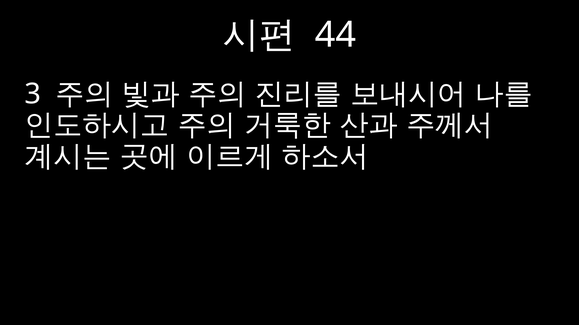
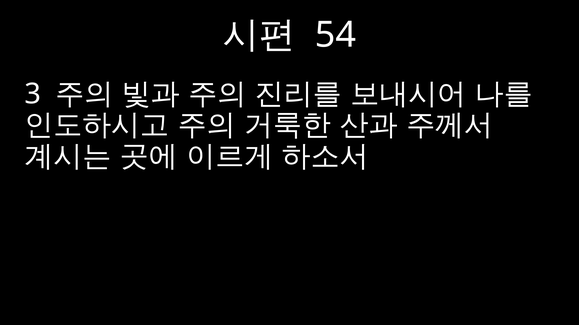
44: 44 -> 54
